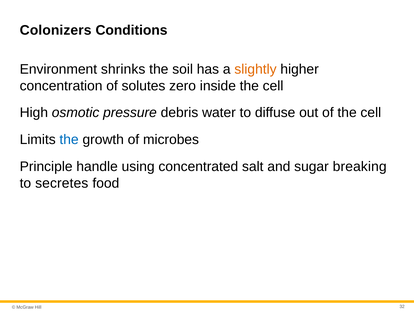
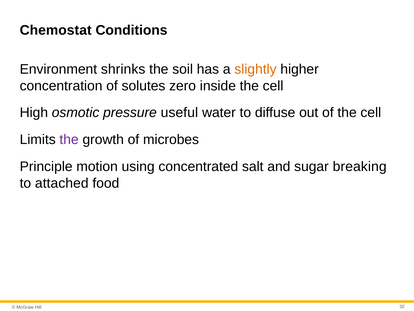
Colonizers: Colonizers -> Chemostat
debris: debris -> useful
the at (69, 139) colour: blue -> purple
handle: handle -> motion
secretes: secretes -> attached
